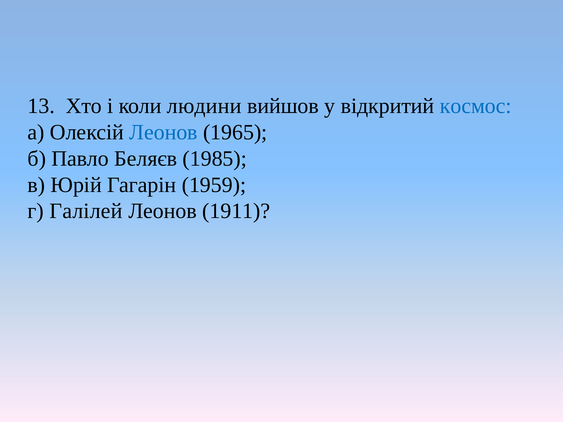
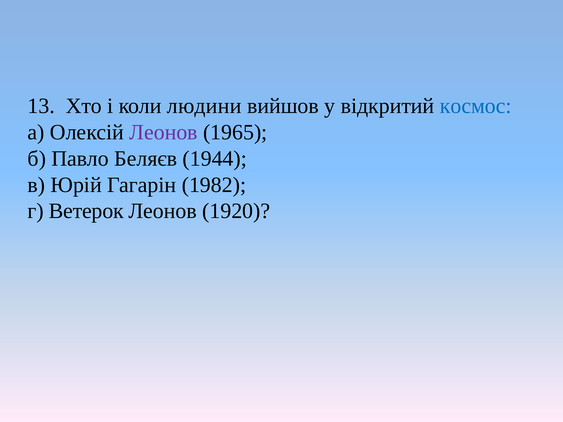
Леонов at (163, 132) colour: blue -> purple
1985: 1985 -> 1944
1959: 1959 -> 1982
Галілей: Галілей -> Ветерок
1911: 1911 -> 1920
